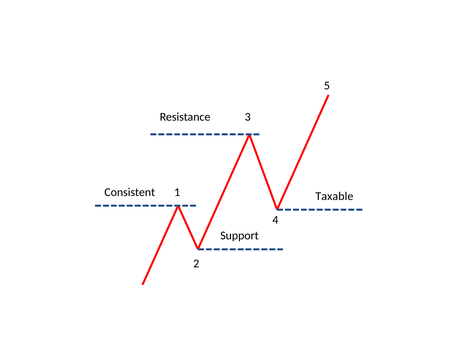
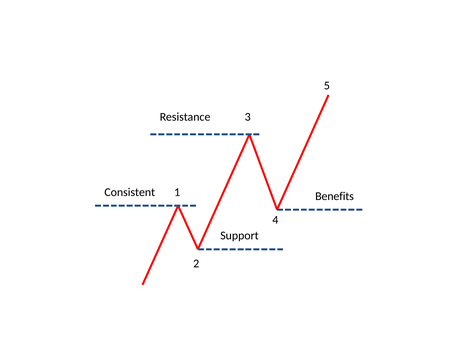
Taxable: Taxable -> Benefits
